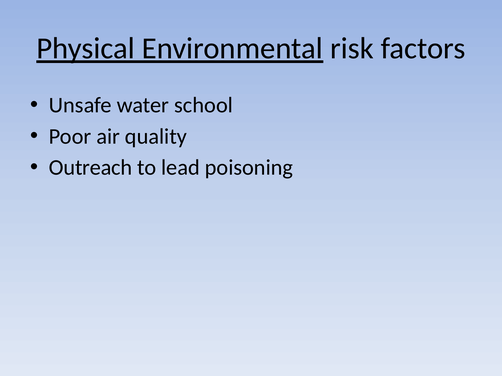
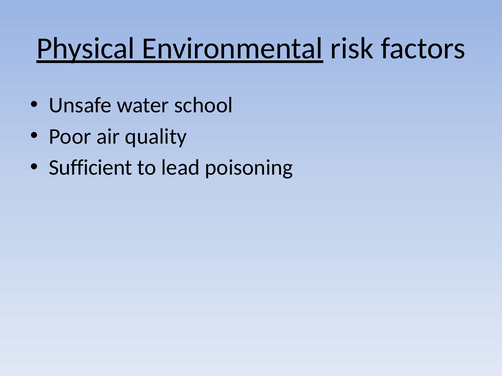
Outreach: Outreach -> Sufficient
